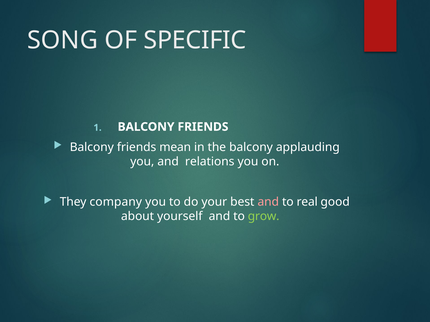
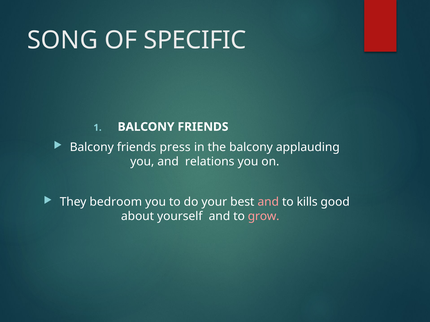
mean: mean -> press
company: company -> bedroom
real: real -> kills
grow colour: light green -> pink
